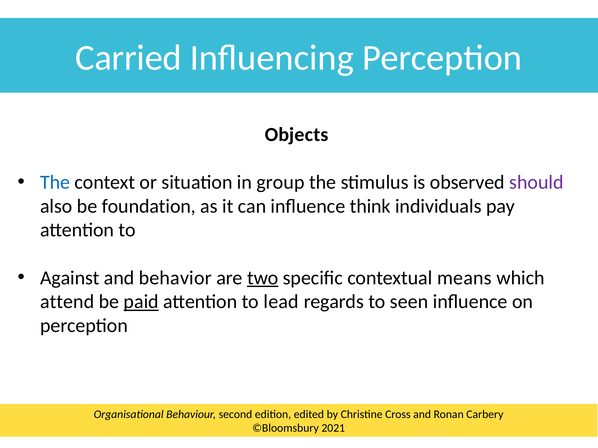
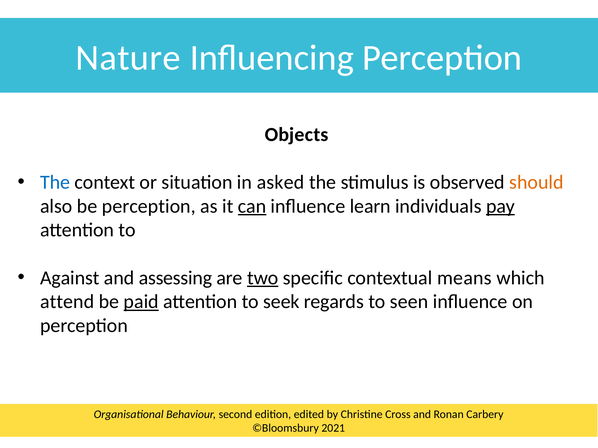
Carried: Carried -> Nature
group: group -> asked
should colour: purple -> orange
be foundation: foundation -> perception
can underline: none -> present
think: think -> learn
pay underline: none -> present
behavior: behavior -> assessing
lead: lead -> seek
